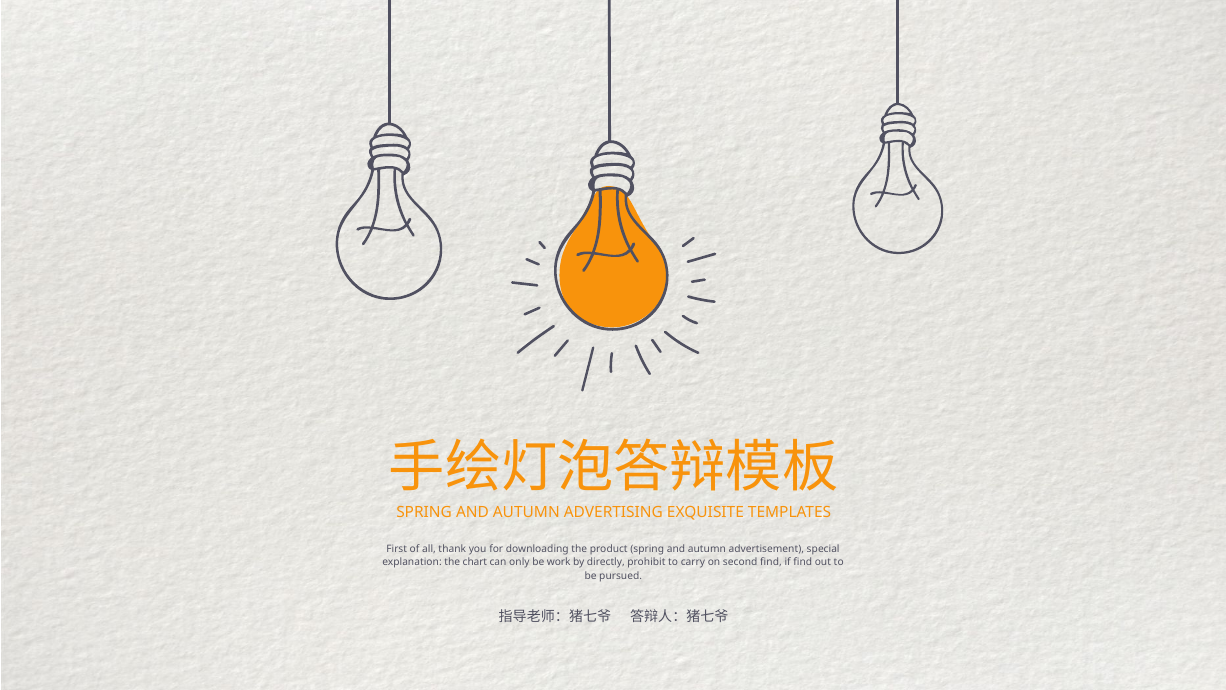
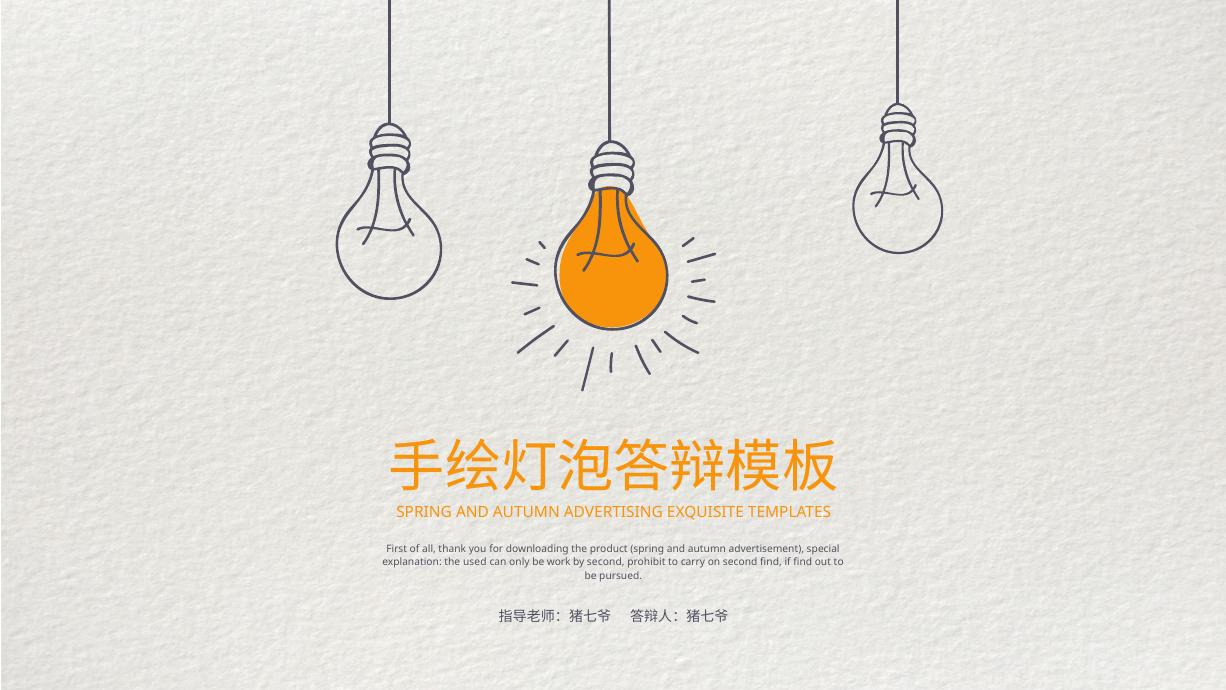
chart: chart -> used
by directly: directly -> second
